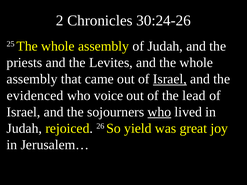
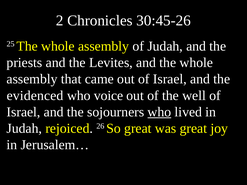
30:24-26: 30:24-26 -> 30:45-26
Israel at (170, 79) underline: present -> none
lead: lead -> well
So yield: yield -> great
